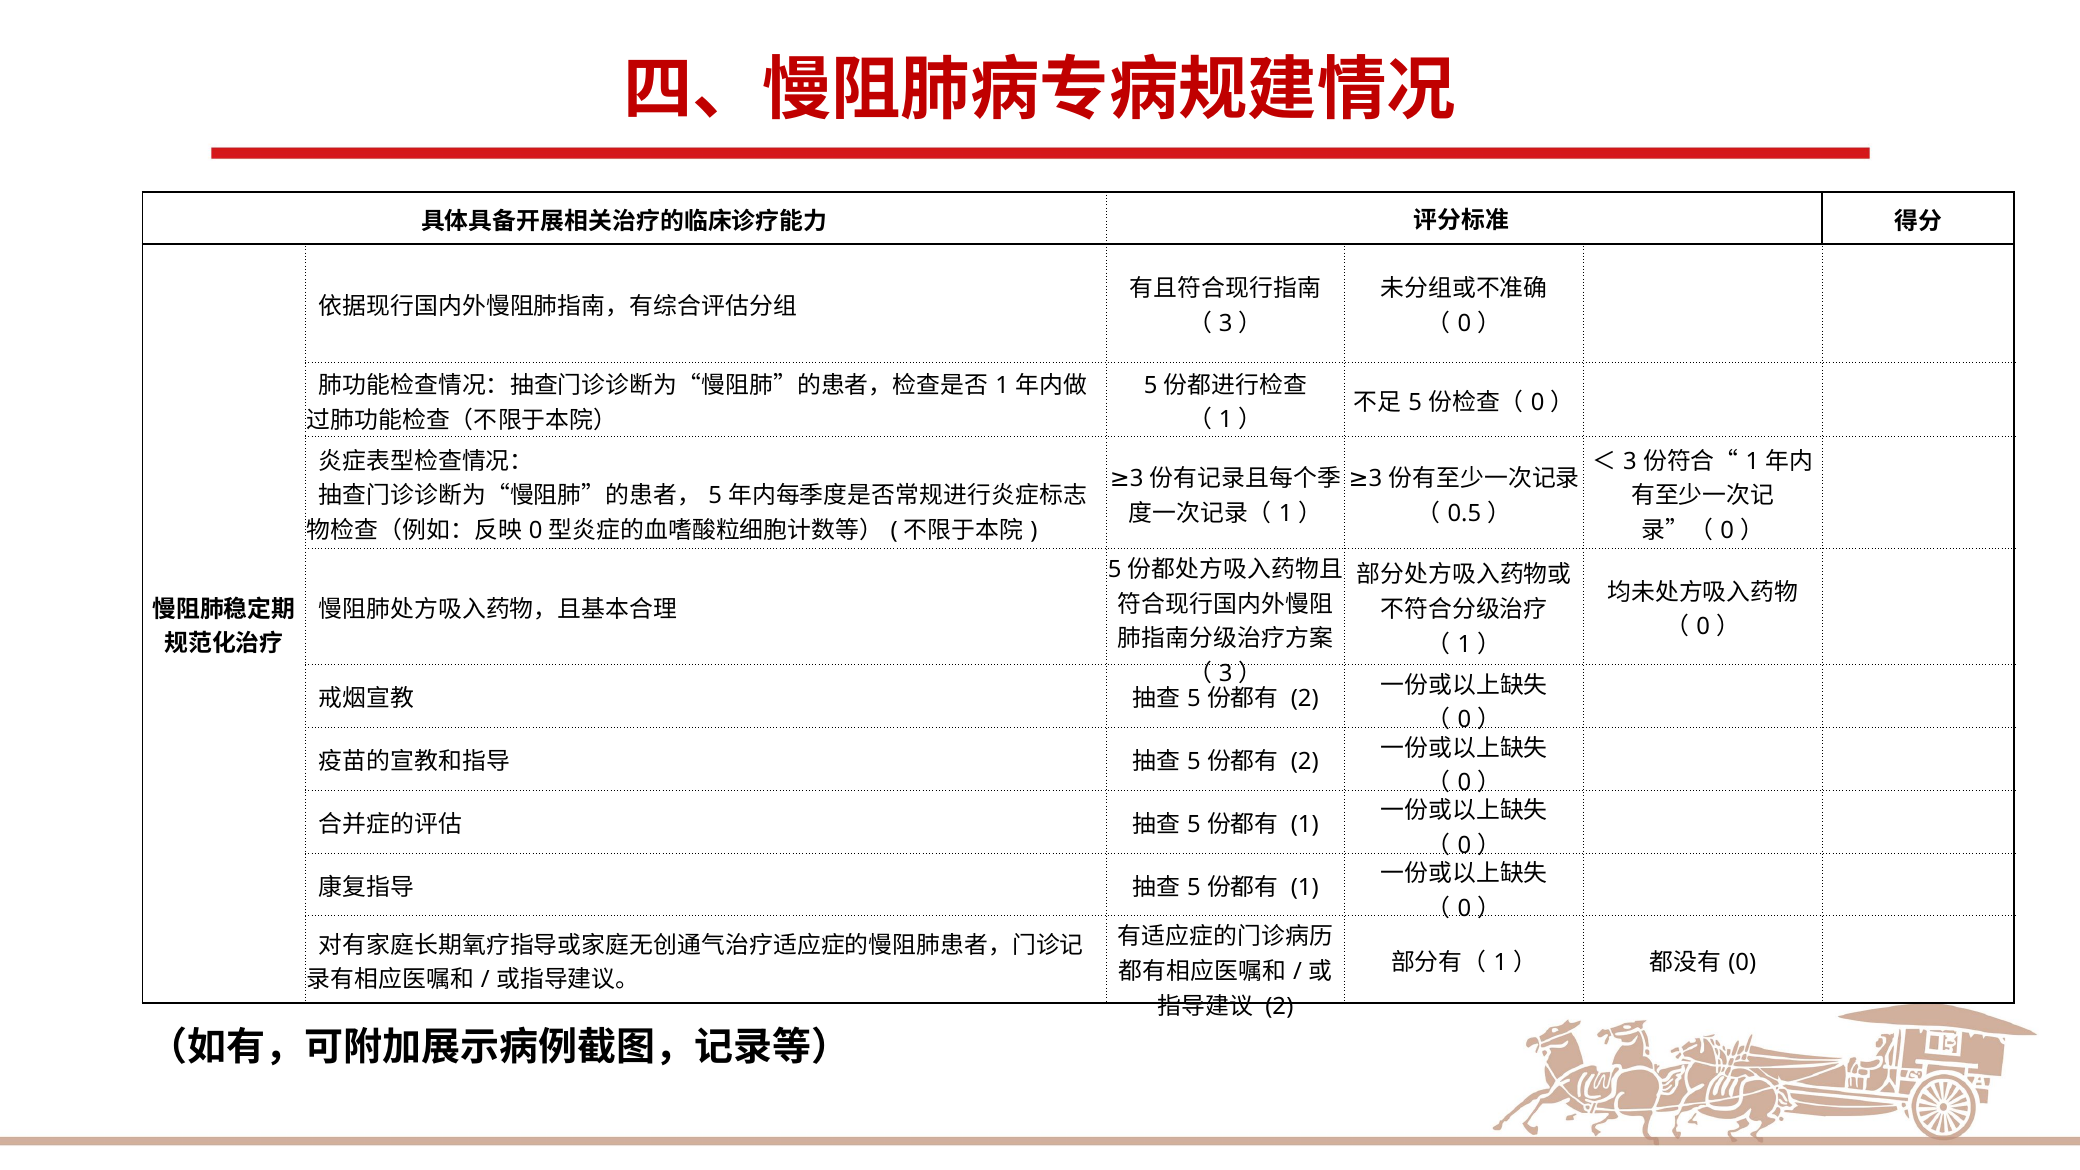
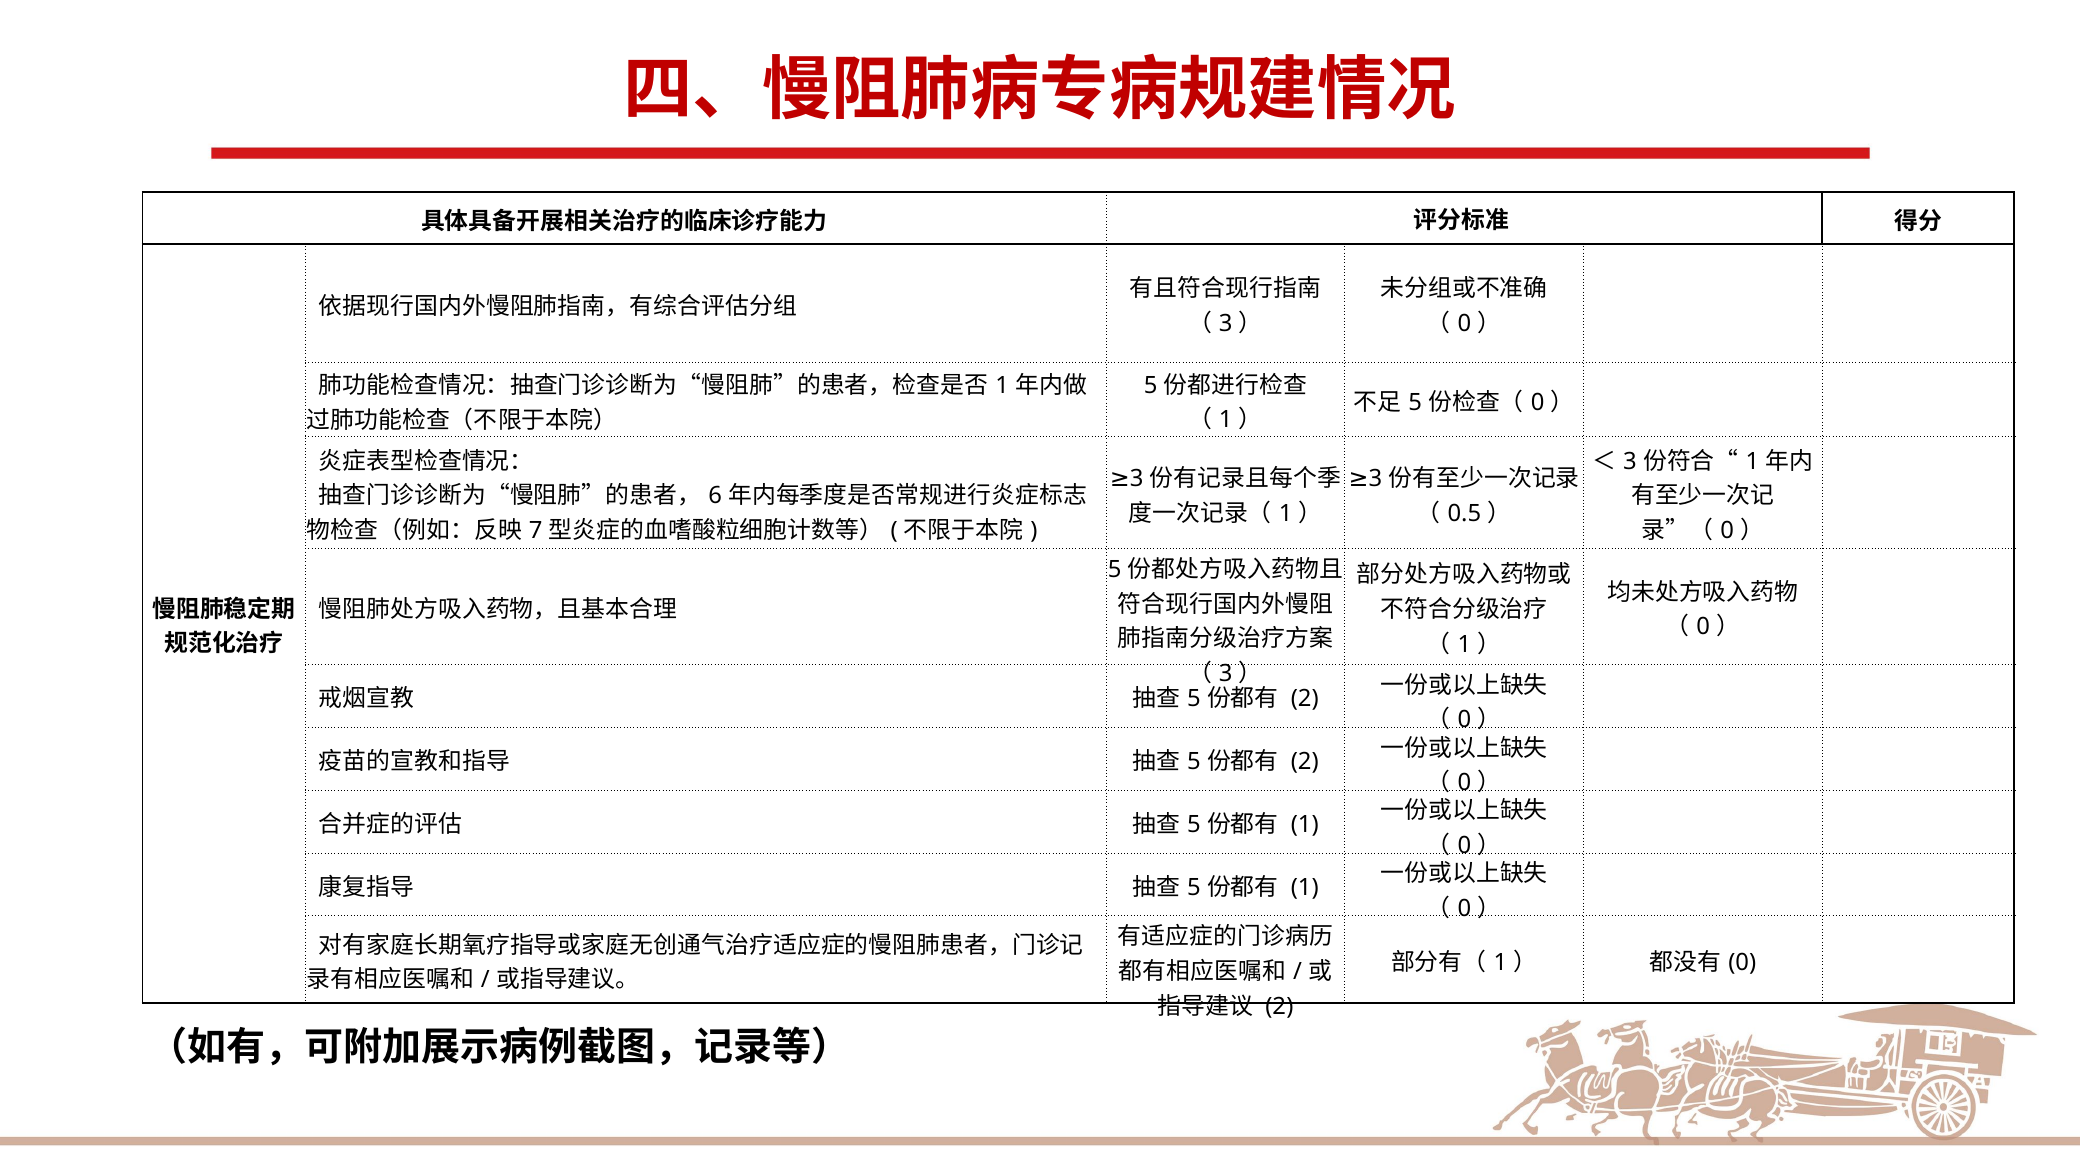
5 at (715, 496): 5 -> 6
0 at (536, 531): 0 -> 7
